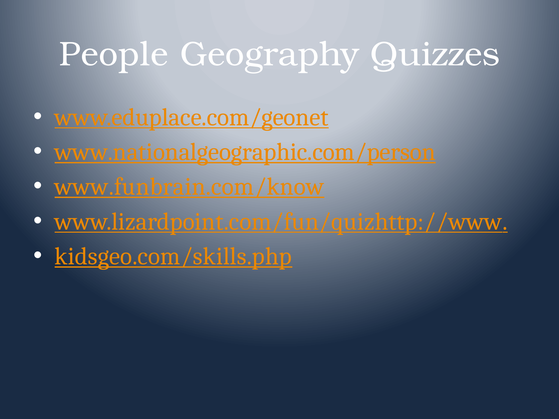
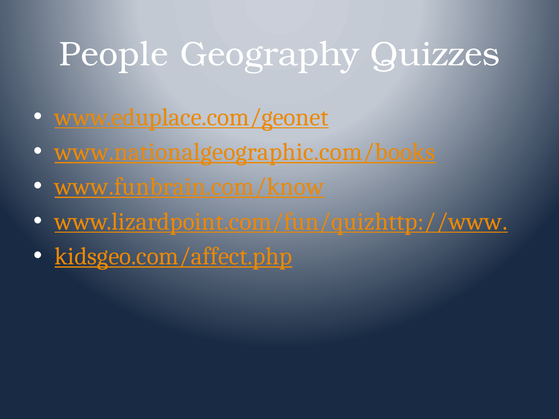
www.nationalgeographic.com/person: www.nationalgeographic.com/person -> www.nationalgeographic.com/books
kidsgeo.com/skills.php: kidsgeo.com/skills.php -> kidsgeo.com/affect.php
